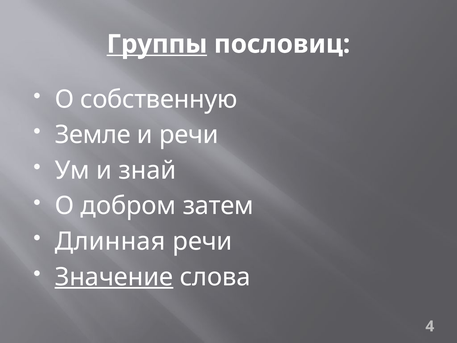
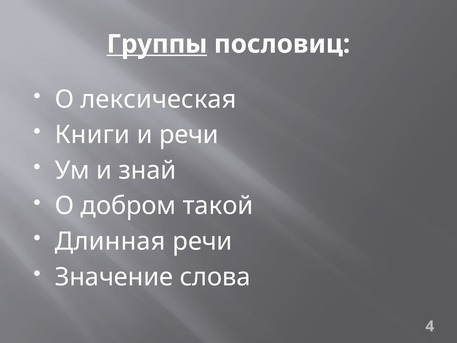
собственную: собственную -> лексическая
Земле: Земле -> Книги
затем: затем -> такой
Значение underline: present -> none
